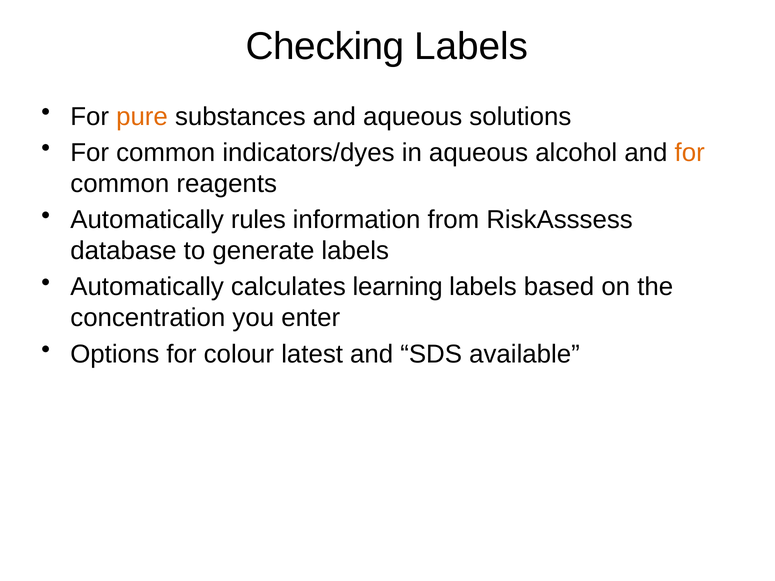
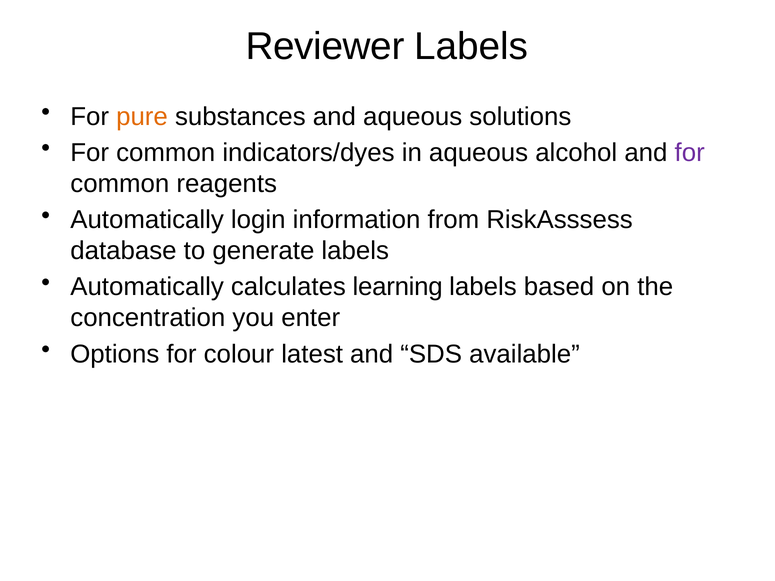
Checking: Checking -> Reviewer
for at (690, 153) colour: orange -> purple
rules: rules -> login
